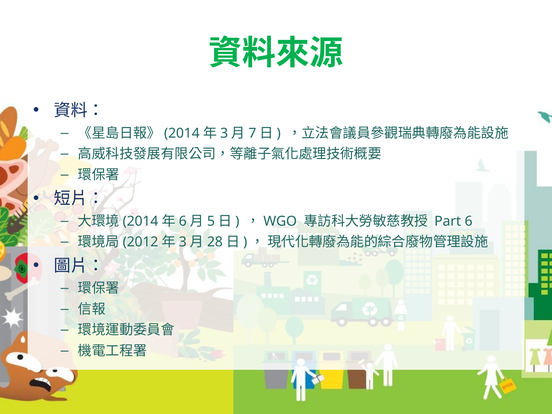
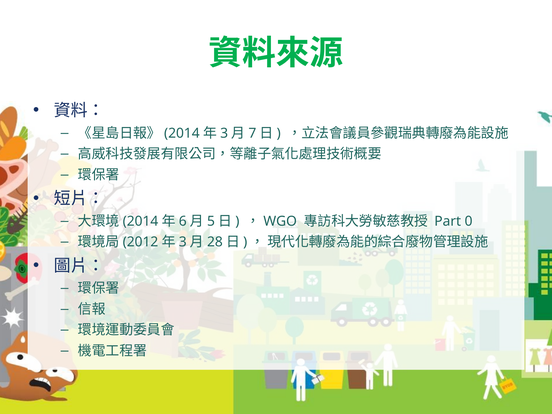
6: 6 -> 0
